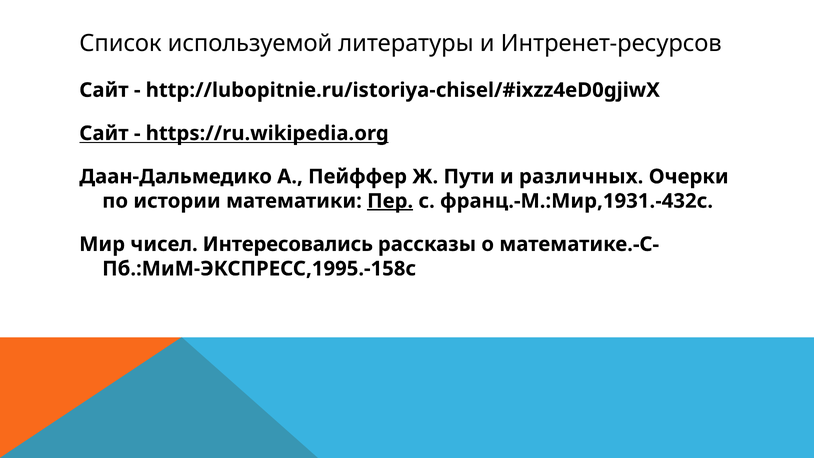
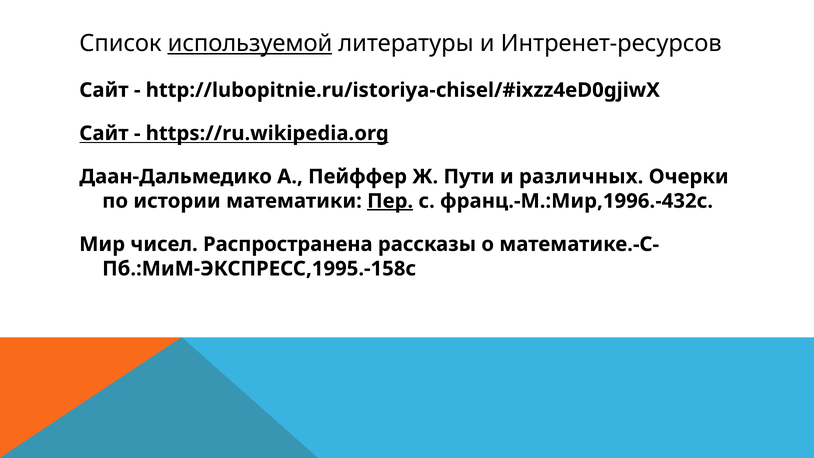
используемой underline: none -> present
франц.-М.:Мир,1931.-432с: франц.-М.:Мир,1931.-432с -> франц.-М.:Мир,1996.-432с
Интересовались: Интересовались -> Распространена
